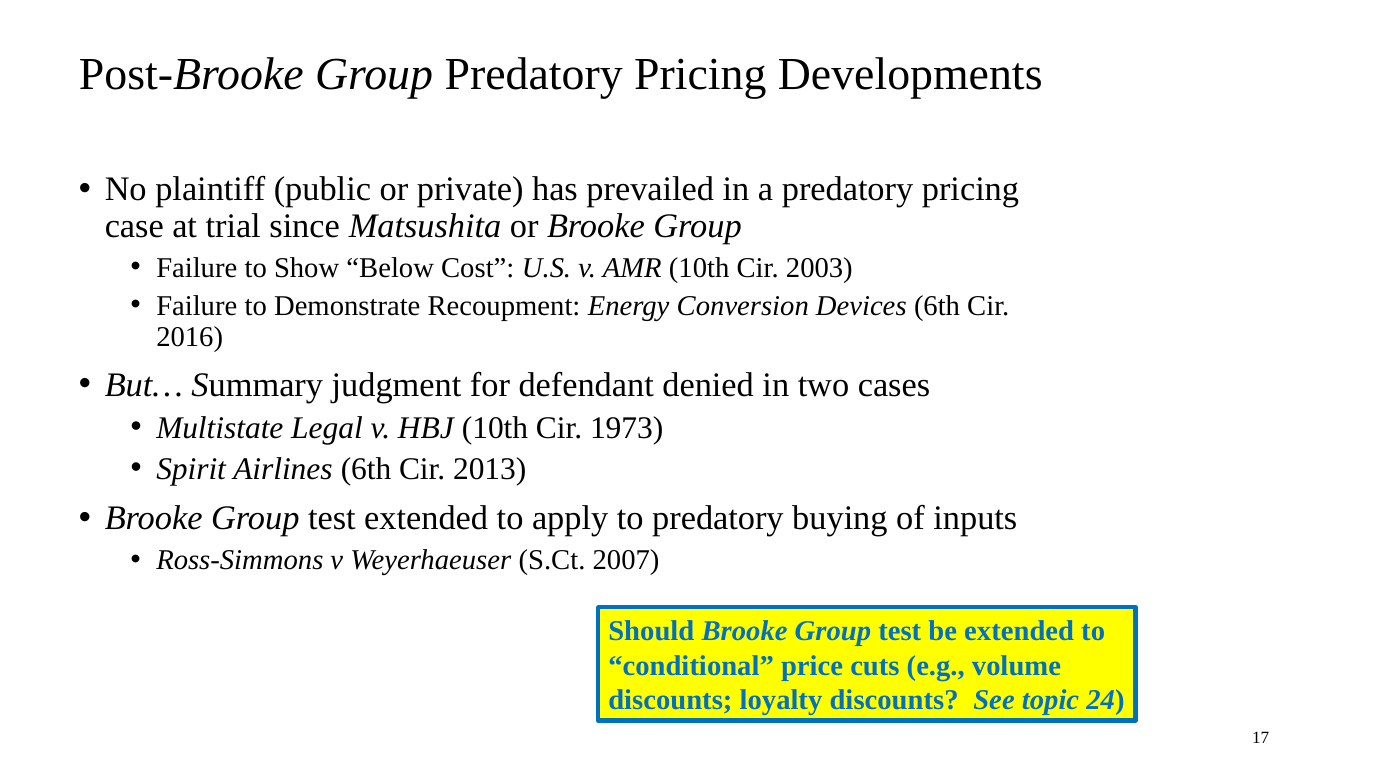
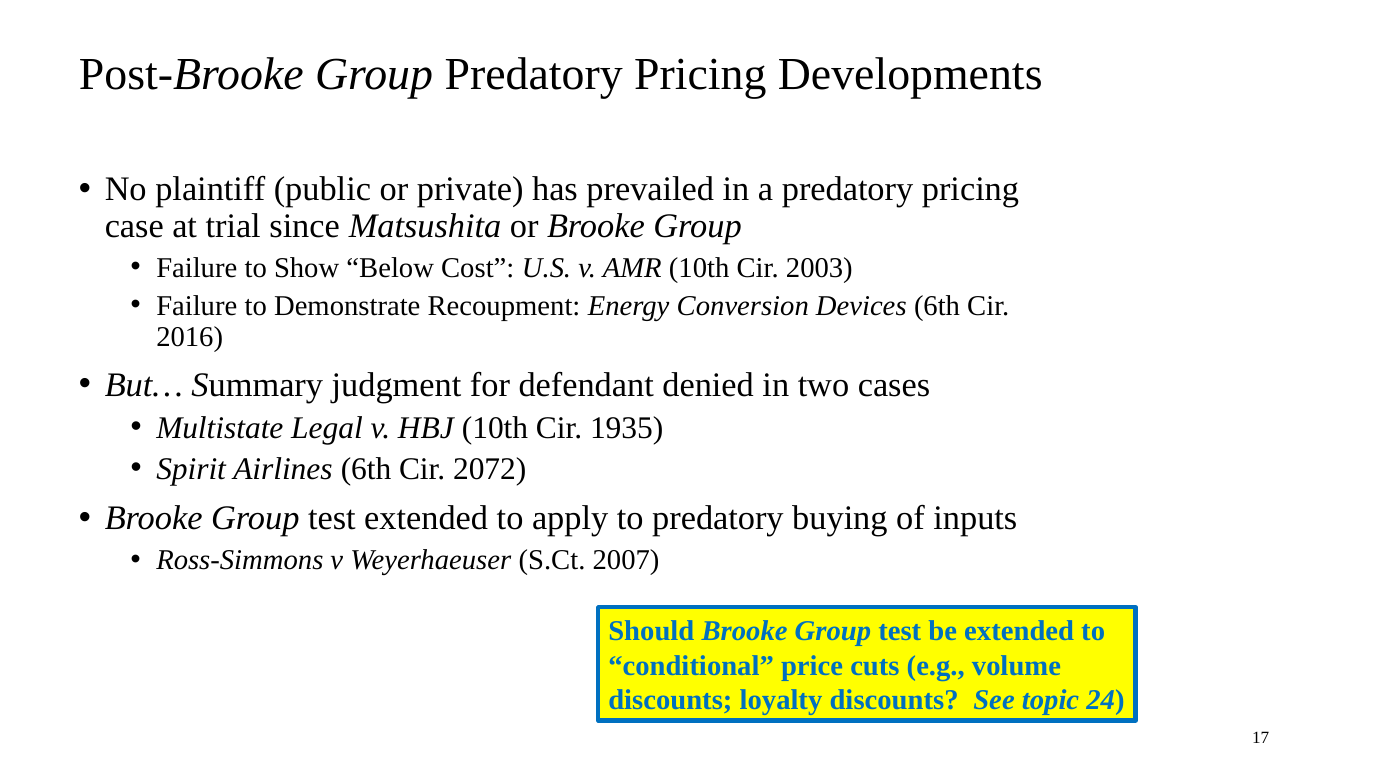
1973: 1973 -> 1935
2013: 2013 -> 2072
